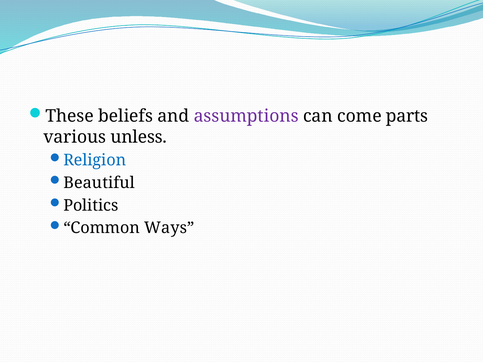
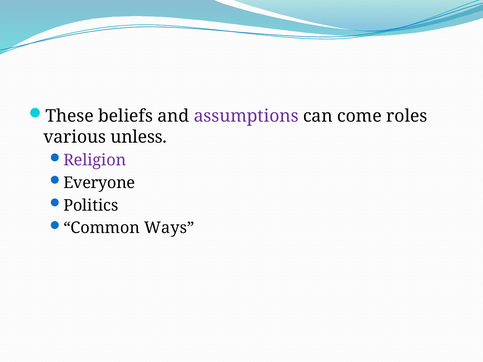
parts: parts -> roles
Religion colour: blue -> purple
Beautiful: Beautiful -> Everyone
